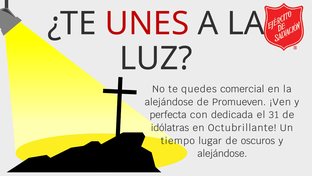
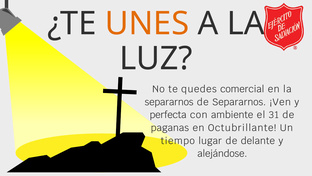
UNES colour: red -> orange
alejándose at (169, 102): alejándose -> separarnos
de Promueven: Promueven -> Separarnos
dedicada: dedicada -> ambiente
idólatras: idólatras -> paganas
oscuros: oscuros -> delante
